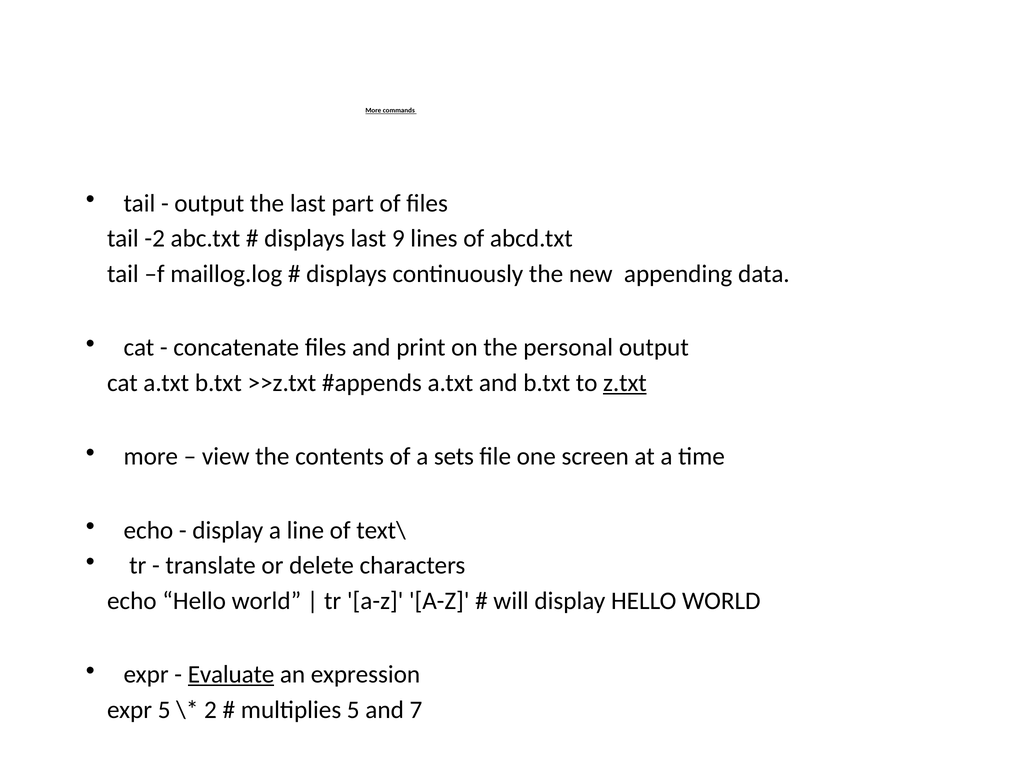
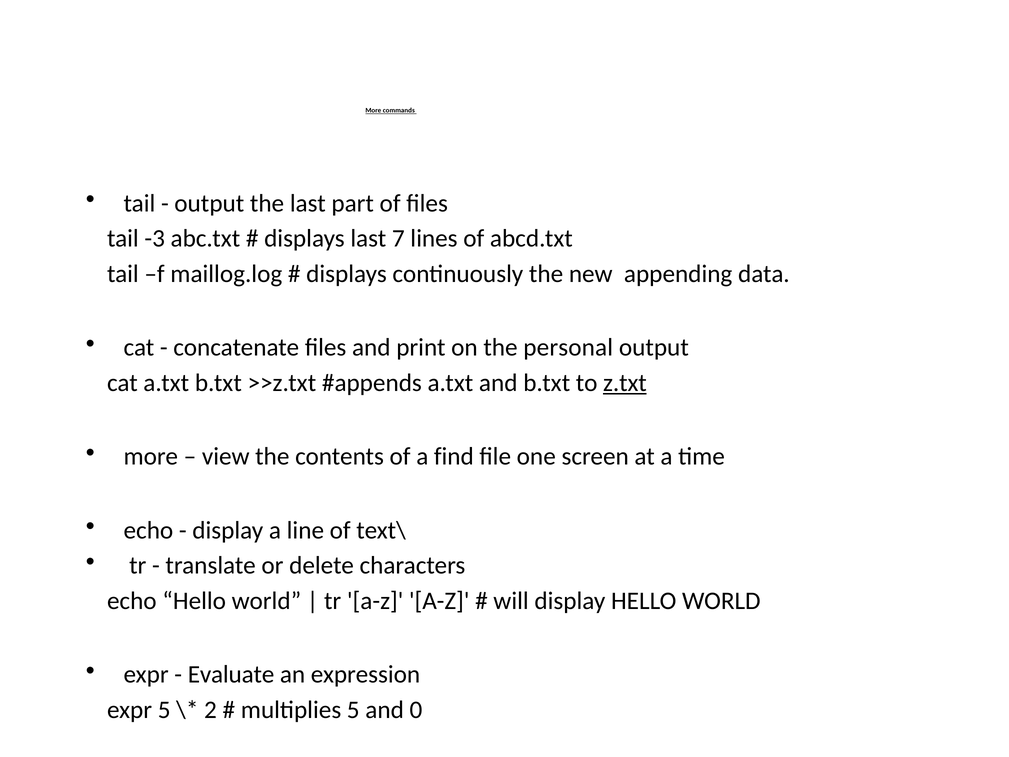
-2: -2 -> -3
9: 9 -> 7
sets: sets -> find
Evaluate underline: present -> none
7: 7 -> 0
